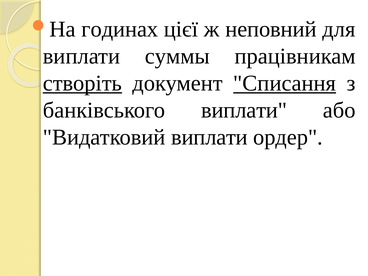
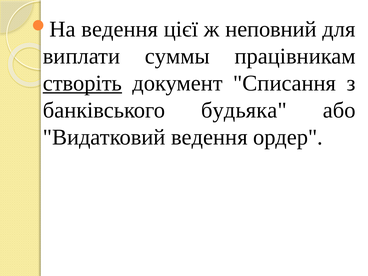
годинах at (120, 29): годинах -> ведення
Списання underline: present -> none
банківського виплати: виплати -> будьяка
Видатковий виплати: виплати -> ведення
